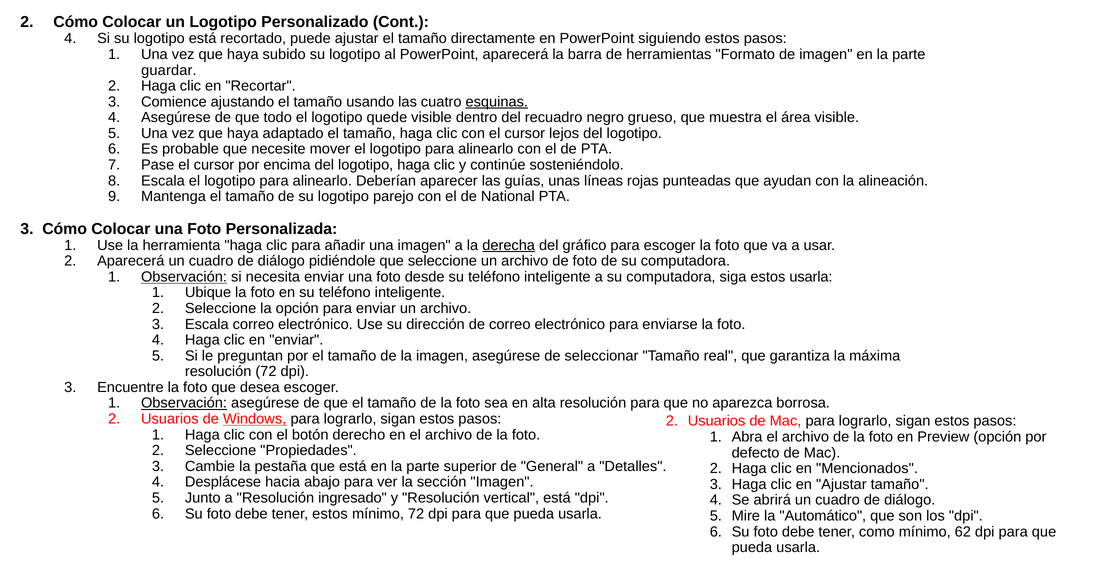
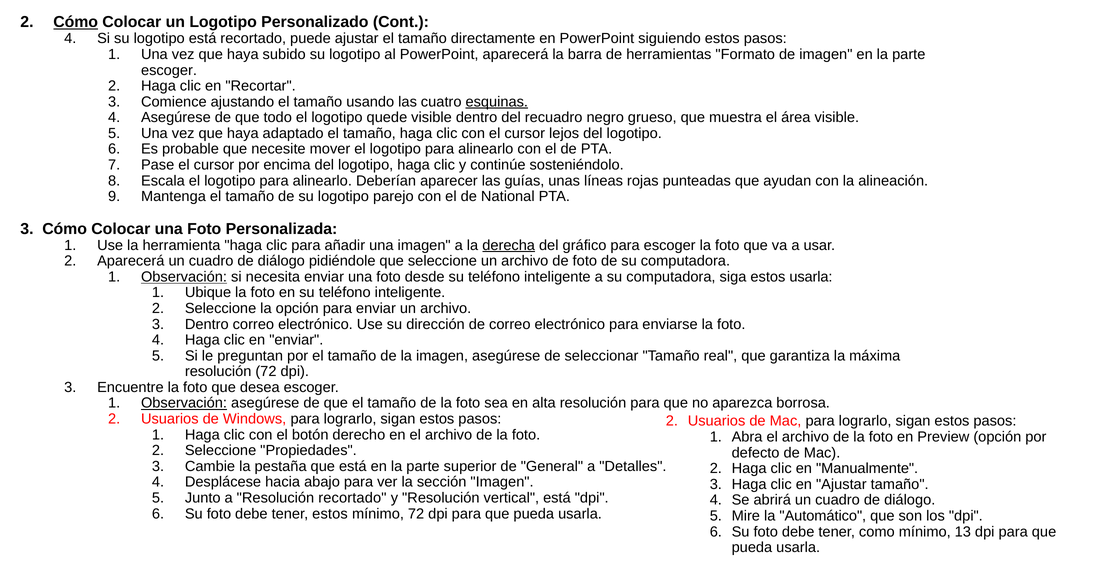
Cómo at (76, 22) underline: none -> present
guardar at (169, 70): guardar -> escoger
Escala at (207, 324): Escala -> Dentro
Windows underline: present -> none
Mencionados: Mencionados -> Manualmente
Resolución ingresado: ingresado -> recortado
62: 62 -> 13
